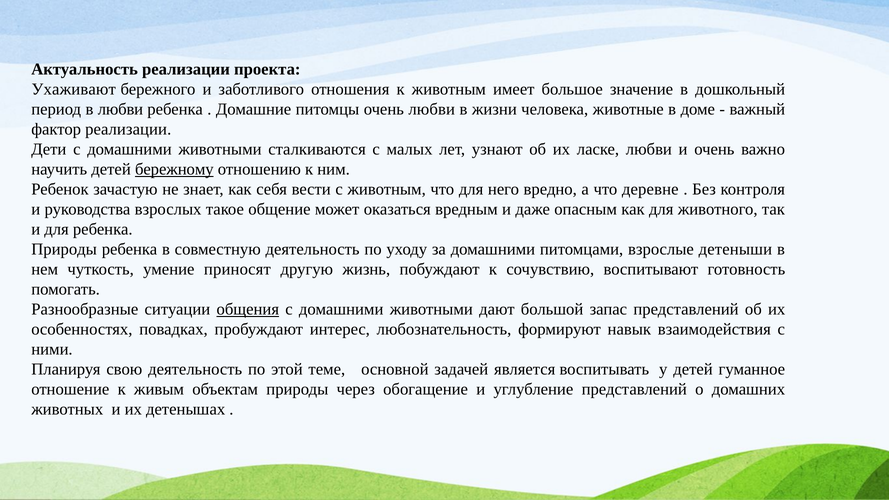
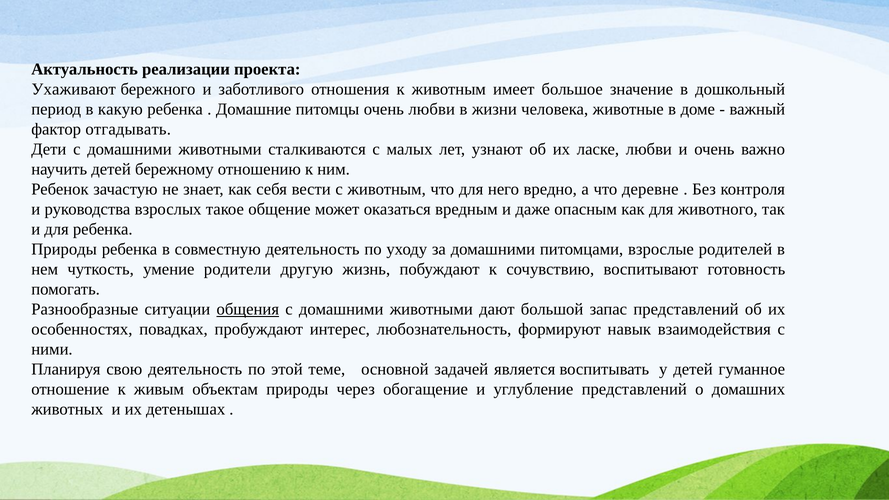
в любви: любви -> какую
фактор реализации: реализации -> отгадывать
бережному underline: present -> none
детеныши: детеныши -> родителей
приносят: приносят -> родители
